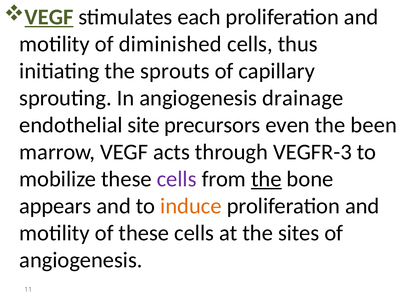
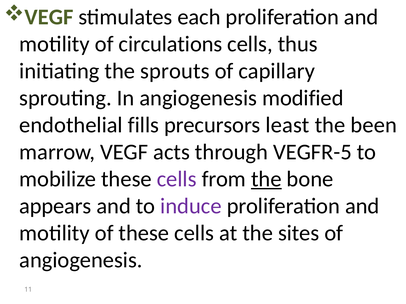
VEGF at (49, 17) underline: present -> none
diminished: diminished -> circulations
drainage: drainage -> modified
site: site -> fills
even: even -> least
VEGFR-3: VEGFR-3 -> VEGFR-5
induce colour: orange -> purple
